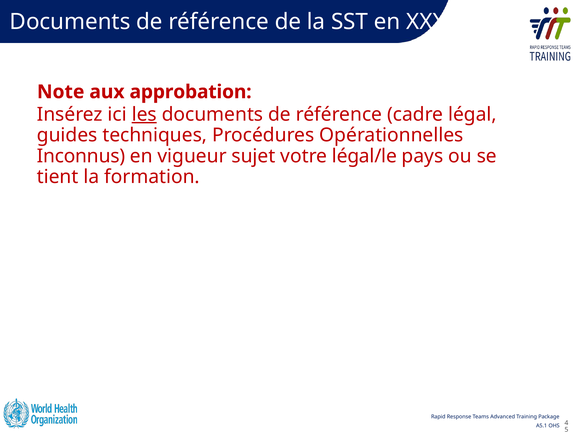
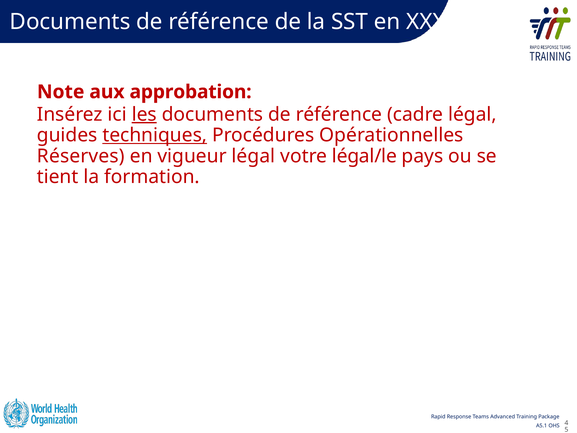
techniques underline: none -> present
Inconnus: Inconnus -> Réserves
vigueur sujet: sujet -> légal
